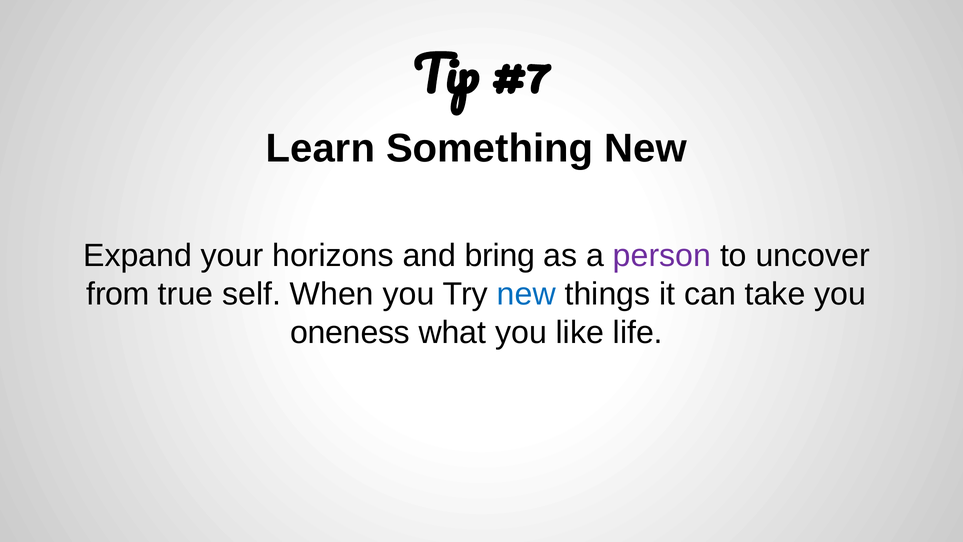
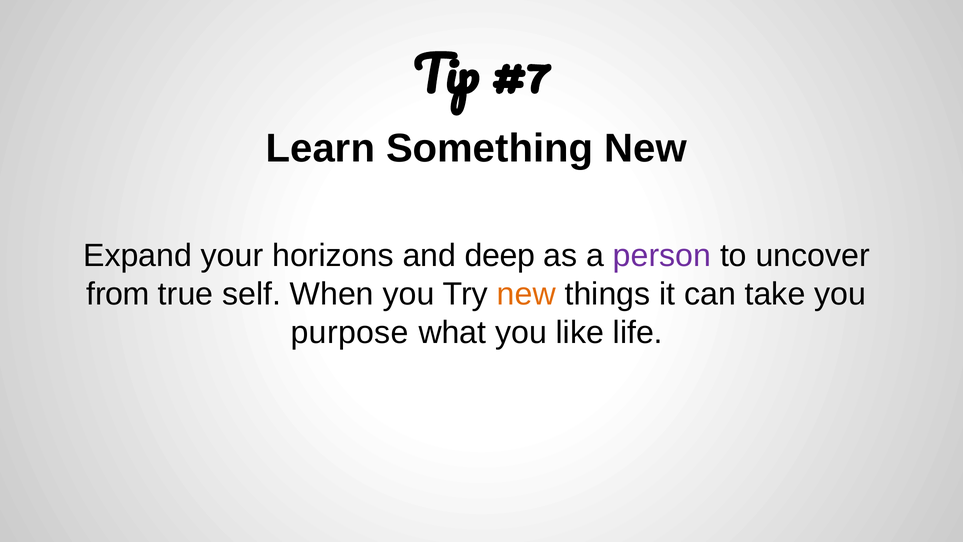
bring: bring -> deep
new at (526, 294) colour: blue -> orange
oneness: oneness -> purpose
